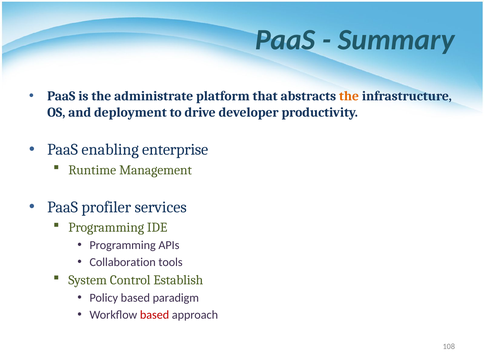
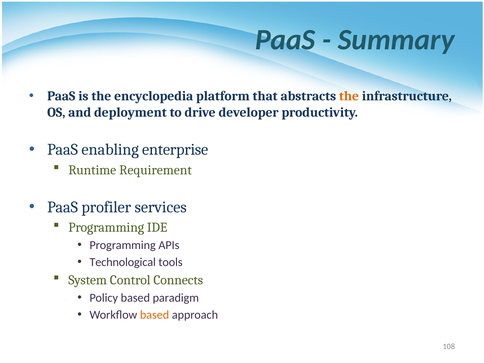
administrate: administrate -> encyclopedia
Management: Management -> Requirement
Collaboration: Collaboration -> Technological
Establish: Establish -> Connects
based at (155, 315) colour: red -> orange
